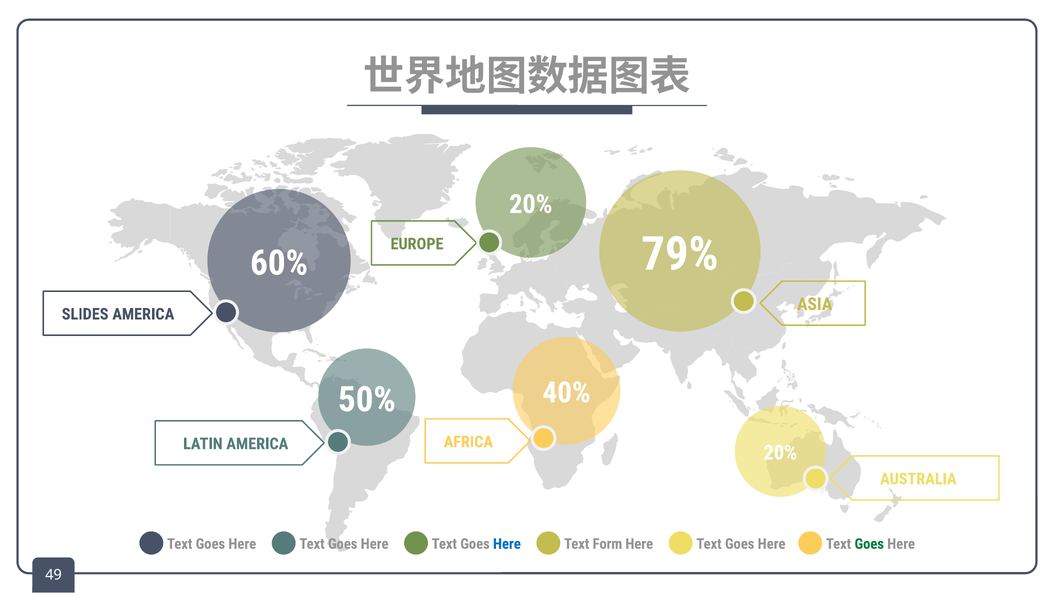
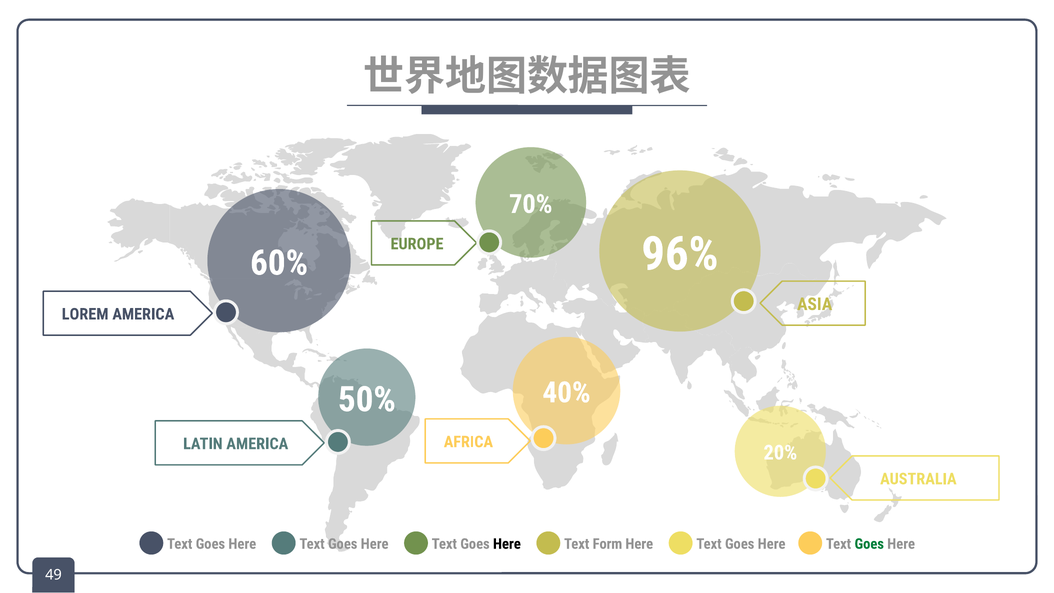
20% at (531, 204): 20% -> 70%
79%: 79% -> 96%
SLIDES: SLIDES -> LOREM
Here at (507, 544) colour: blue -> black
